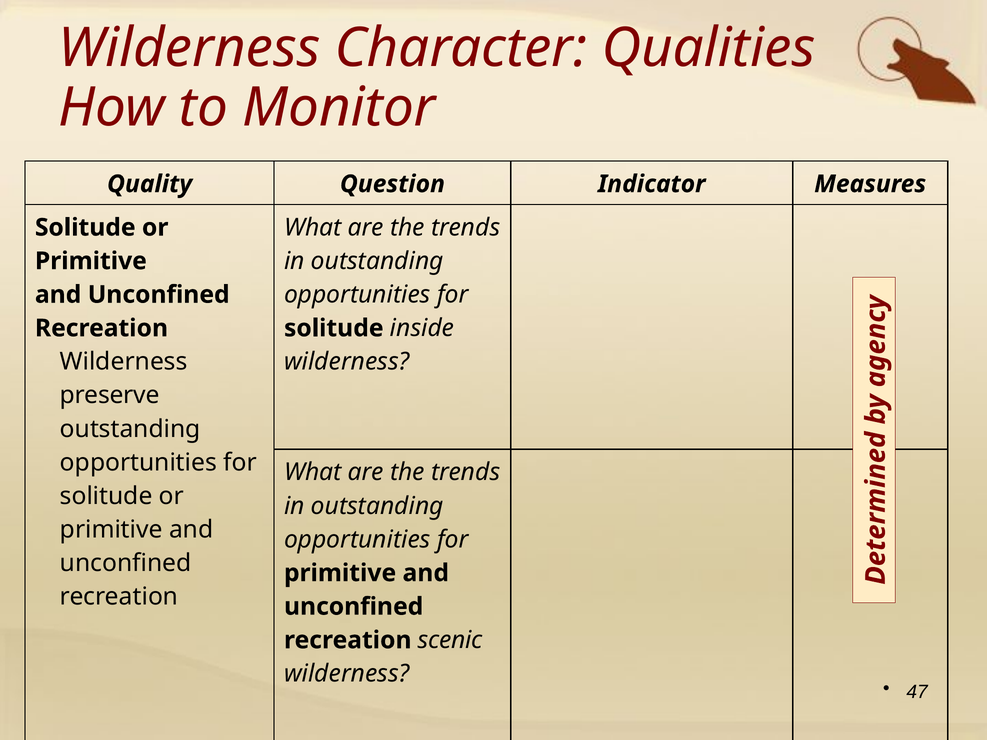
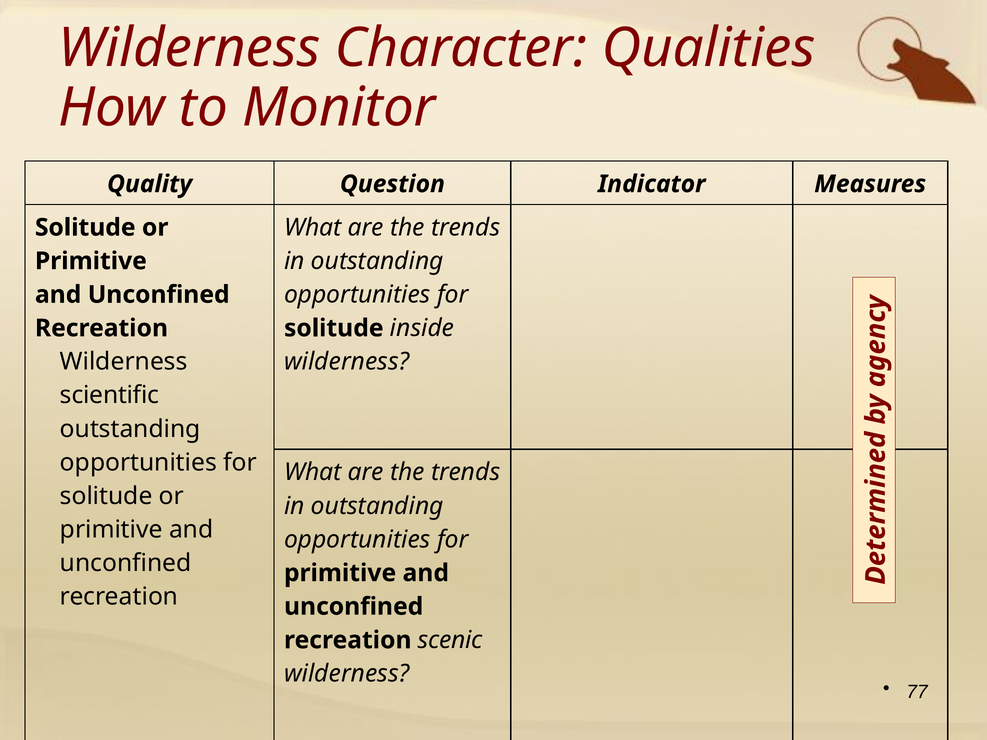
preserve: preserve -> scientific
47: 47 -> 77
